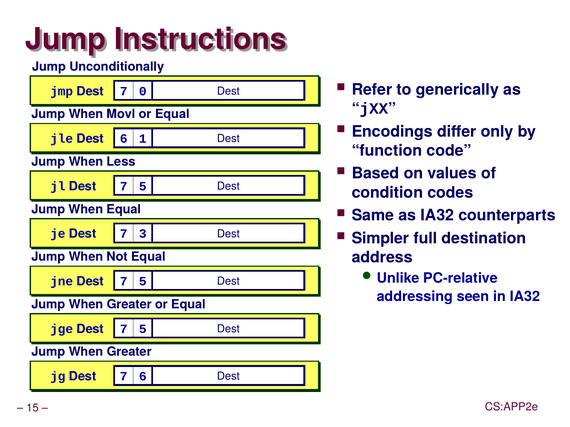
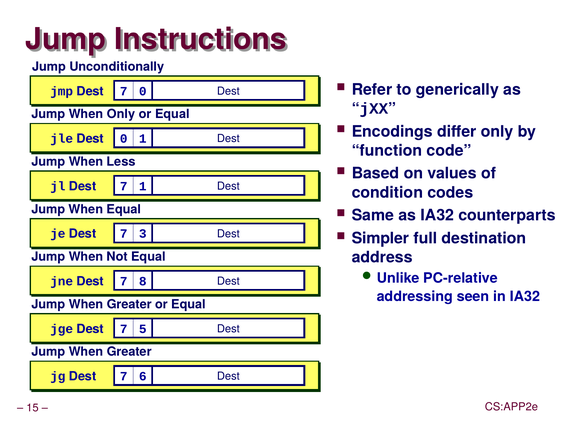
When Movl: Movl -> Only
Dest 6: 6 -> 0
jl Dest 7 5: 5 -> 1
jne Dest 7 5: 5 -> 8
